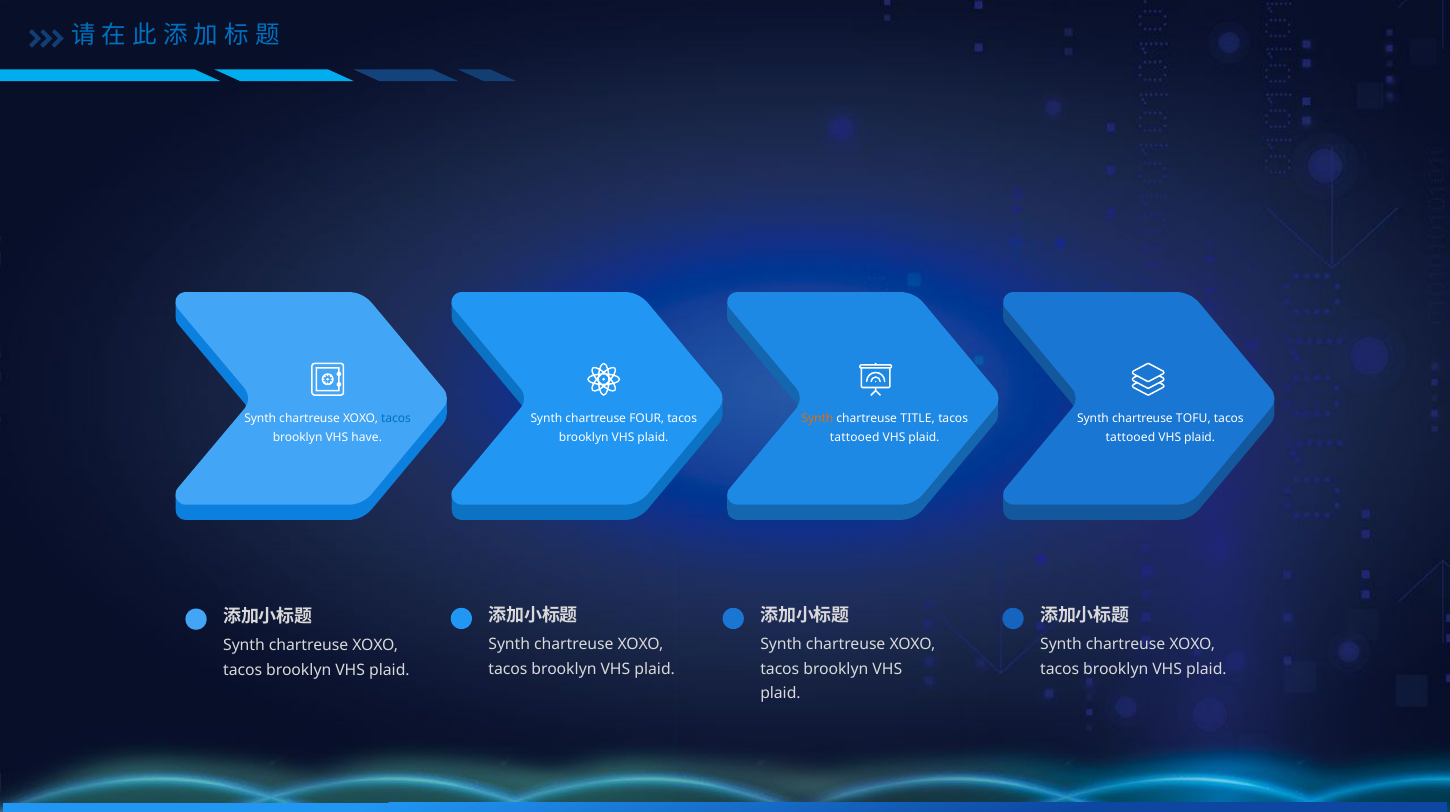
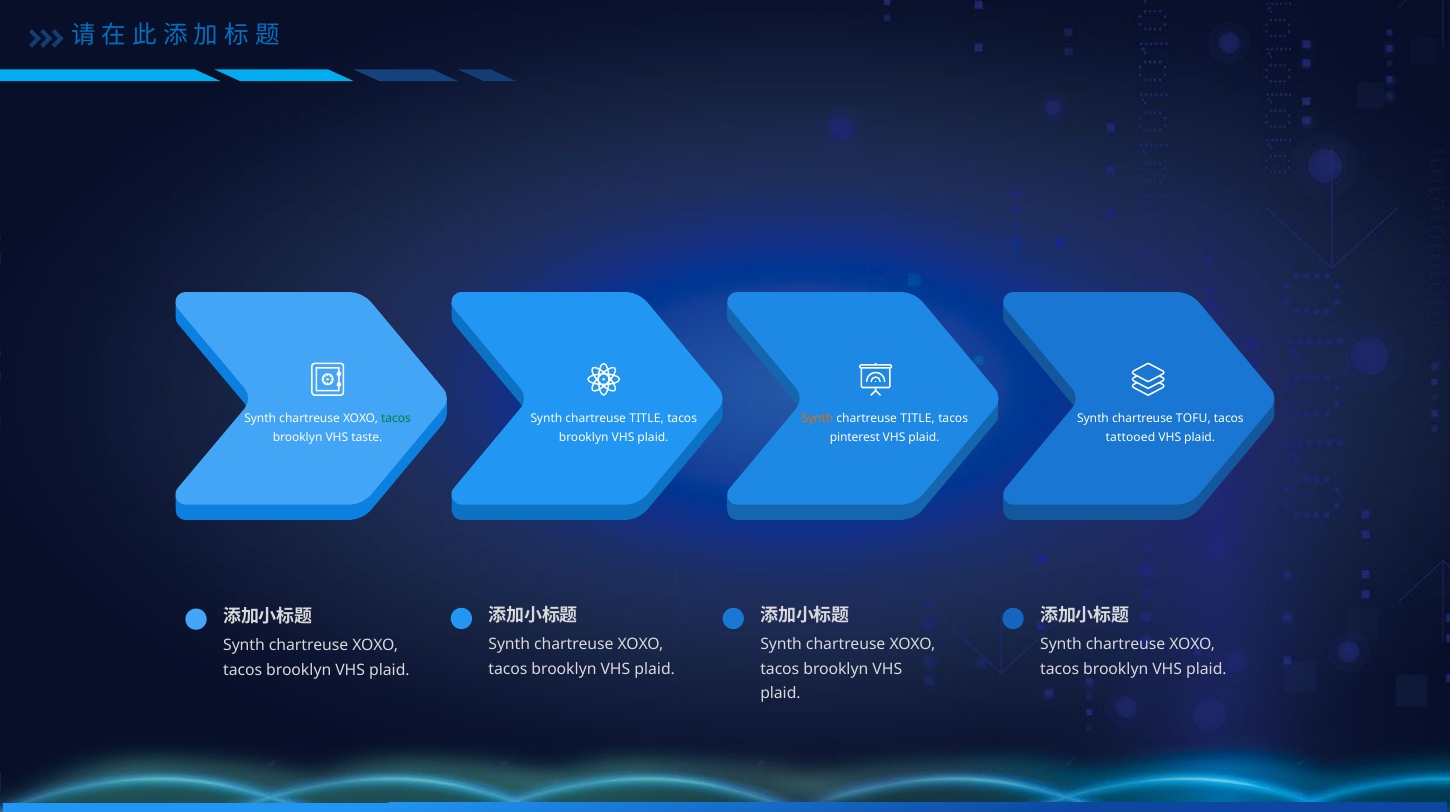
tacos at (396, 418) colour: blue -> green
FOUR at (647, 418): FOUR -> TITLE
have: have -> taste
tattooed at (855, 437): tattooed -> pinterest
